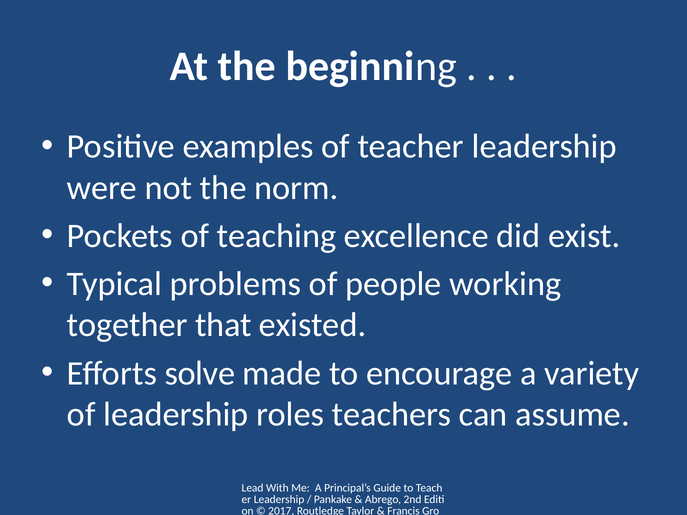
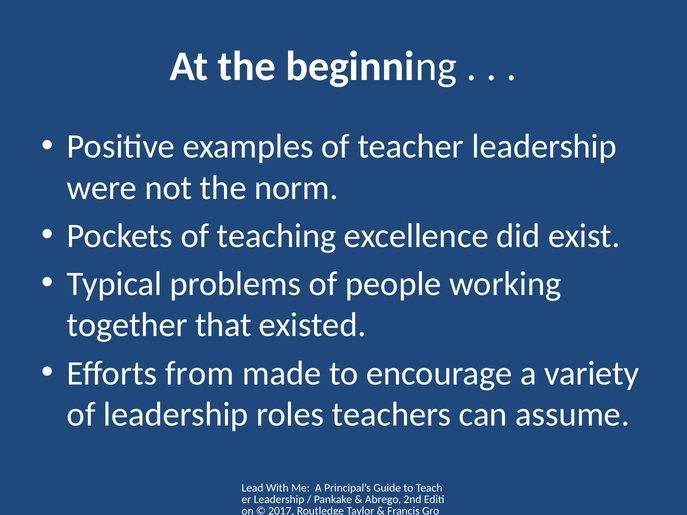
solve: solve -> from
